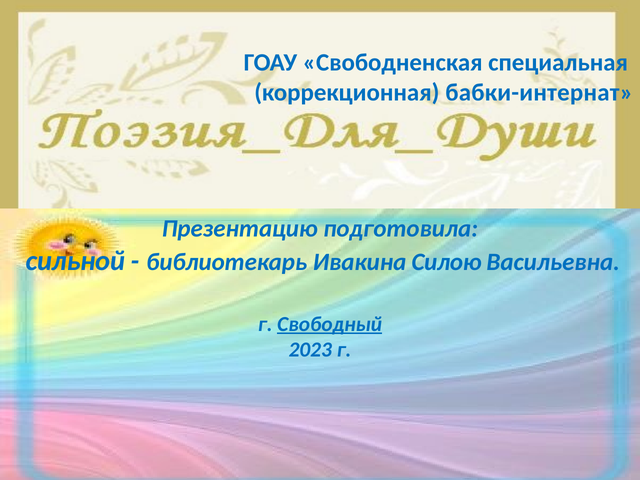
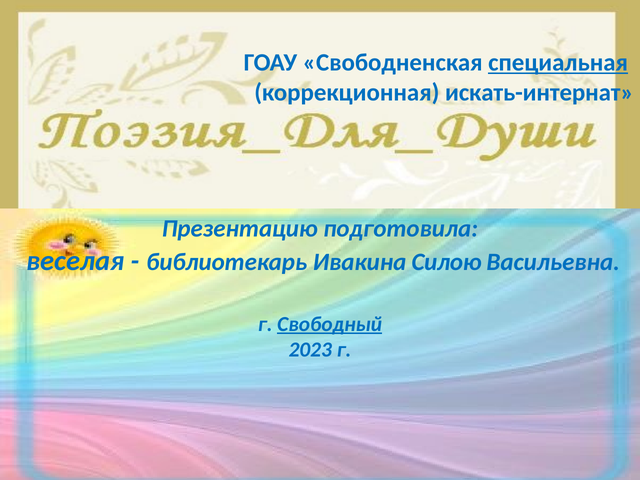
специальная underline: none -> present
бабки-интернат: бабки-интернат -> искать-интернат
сильной: сильной -> веселая
